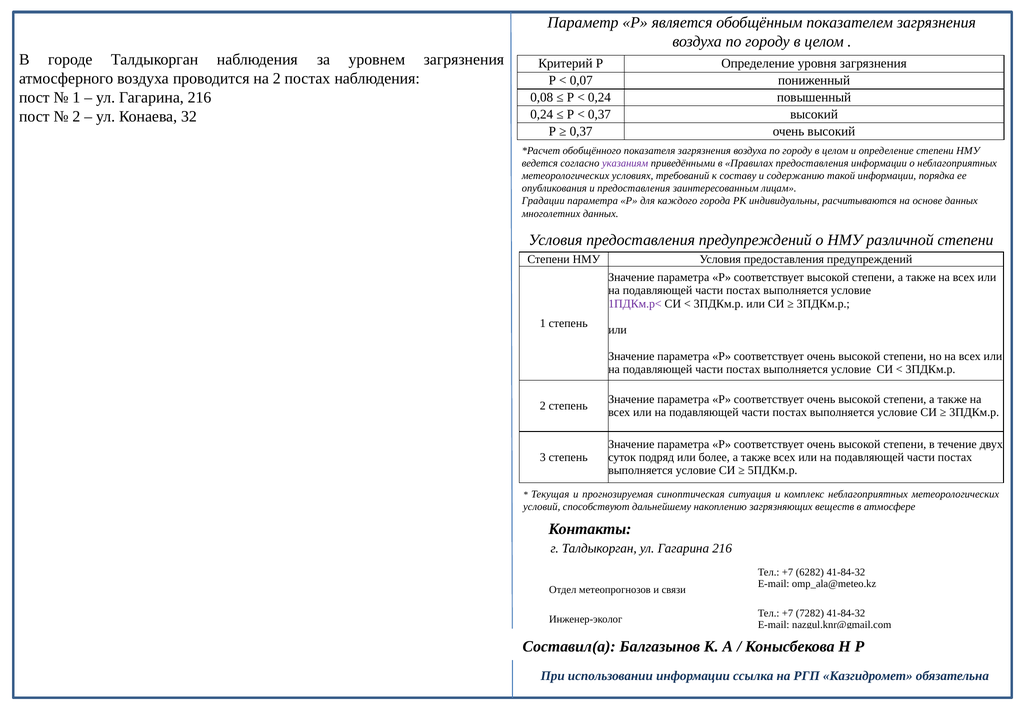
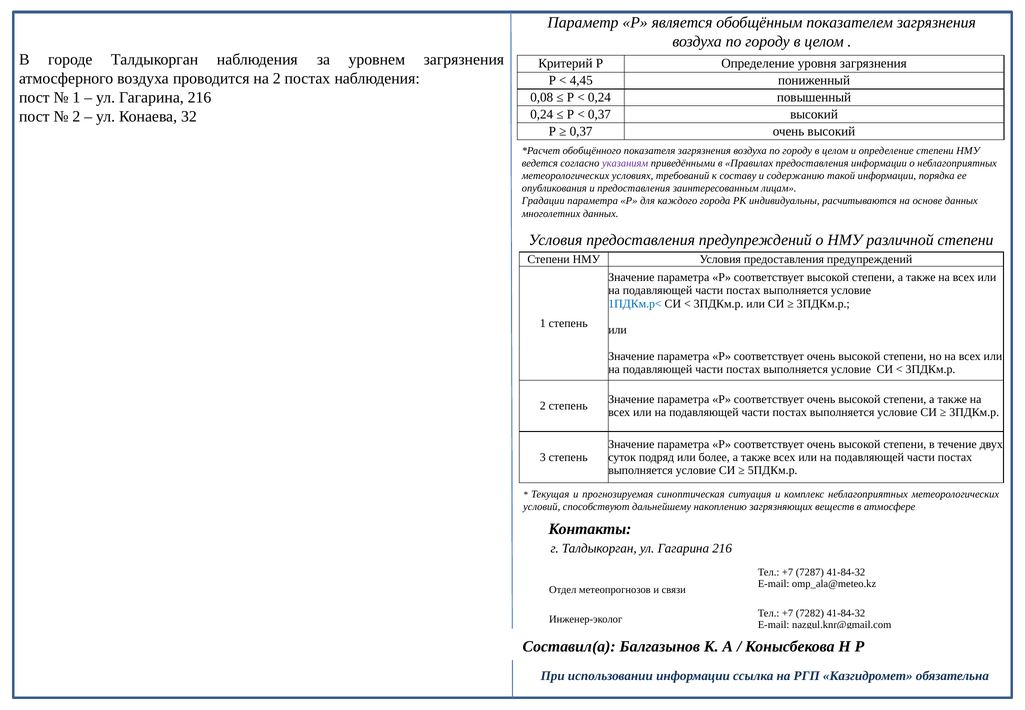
0,07: 0,07 -> 4,45
1ПДКм.р< colour: purple -> blue
6282: 6282 -> 7287
